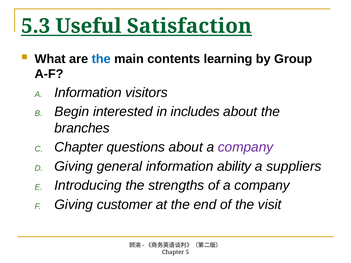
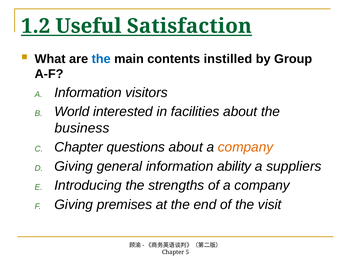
5.3: 5.3 -> 1.2
learning: learning -> instilled
Begin: Begin -> World
includes: includes -> facilities
branches: branches -> business
company at (246, 147) colour: purple -> orange
customer: customer -> premises
